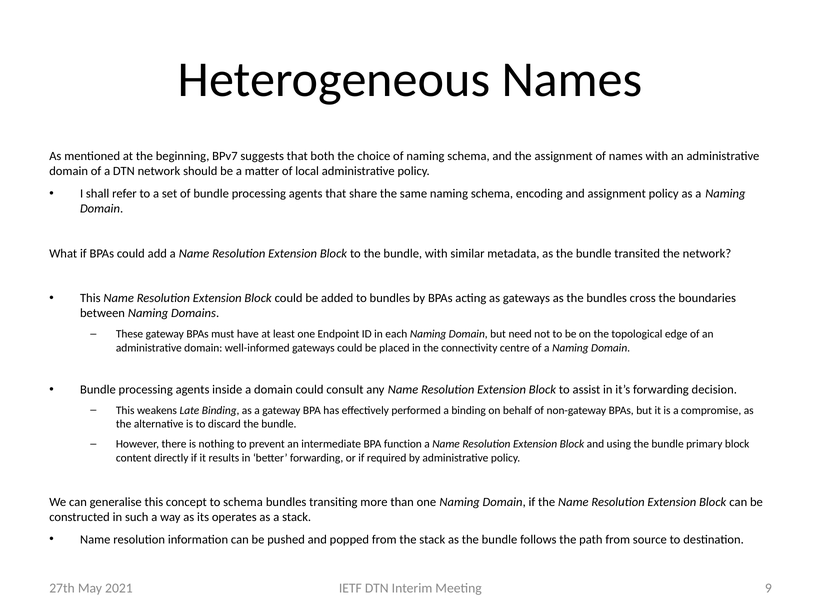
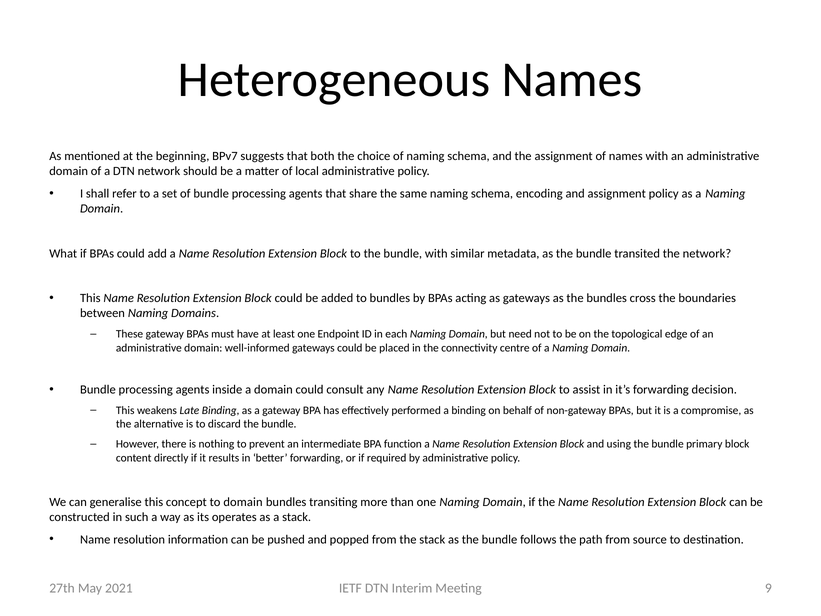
to schema: schema -> domain
